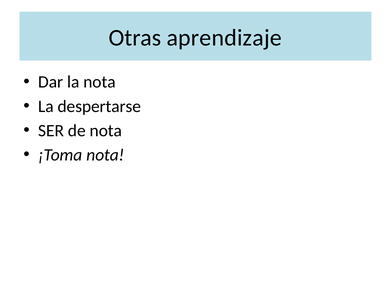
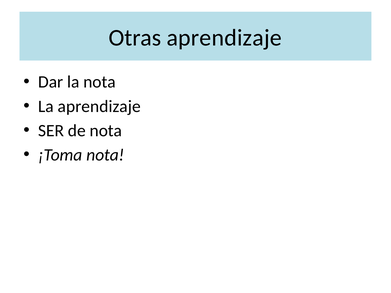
La despertarse: despertarse -> aprendizaje
